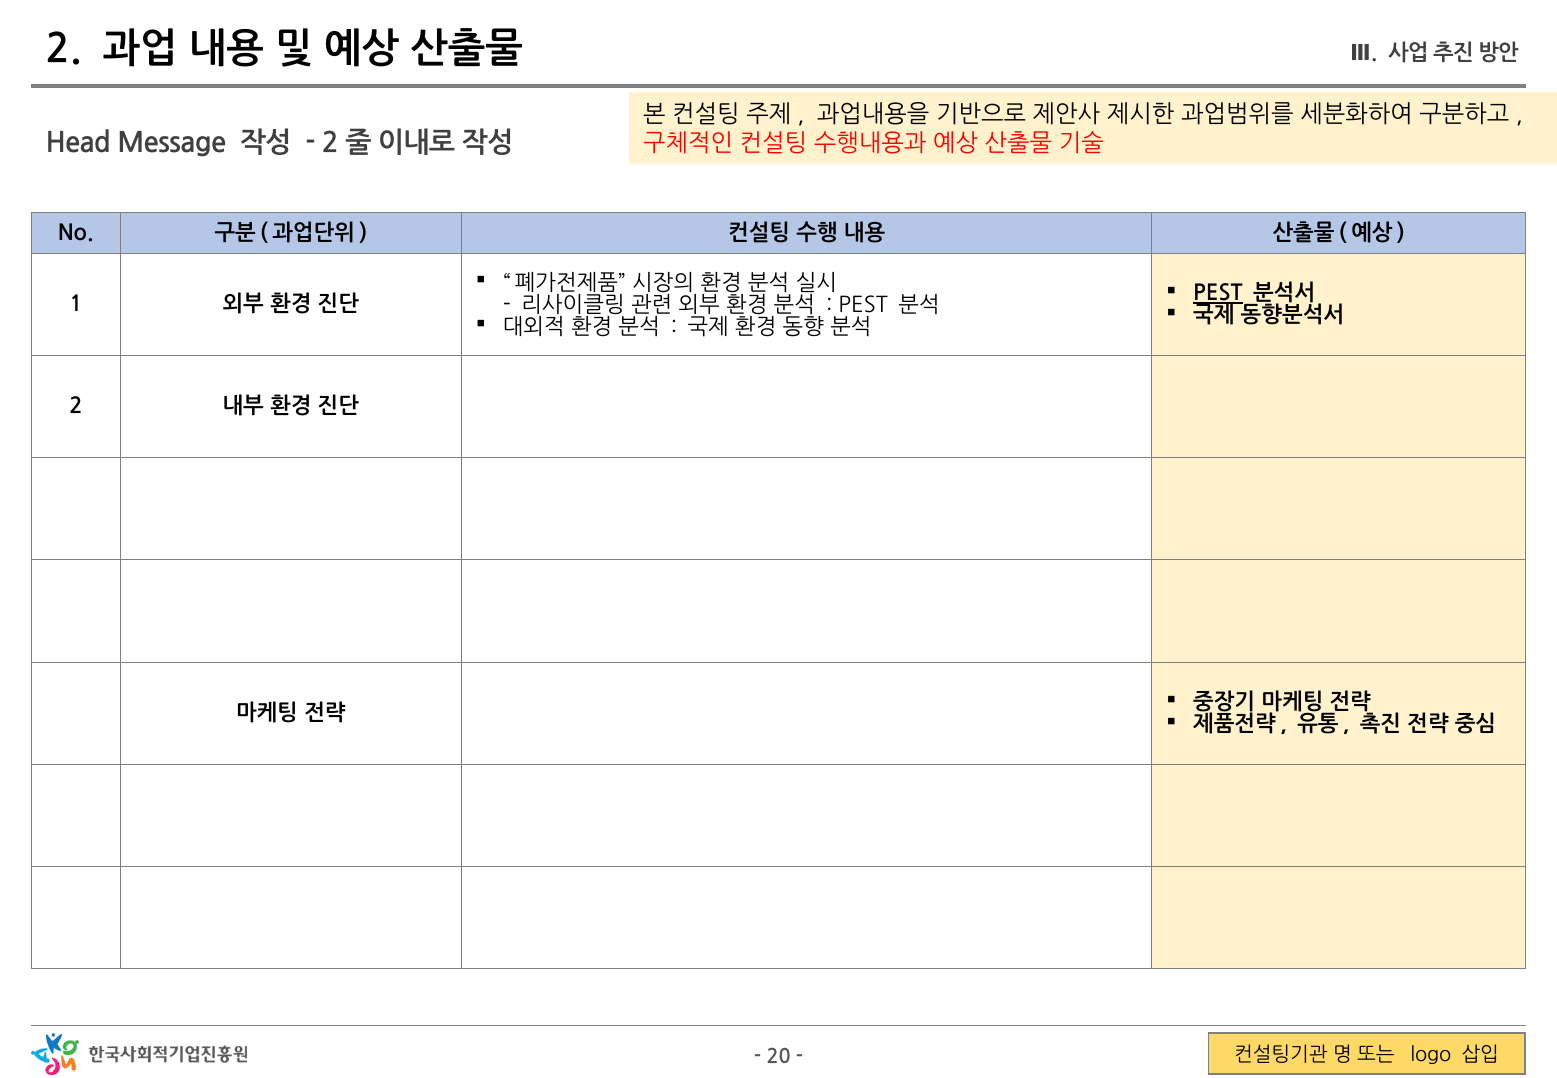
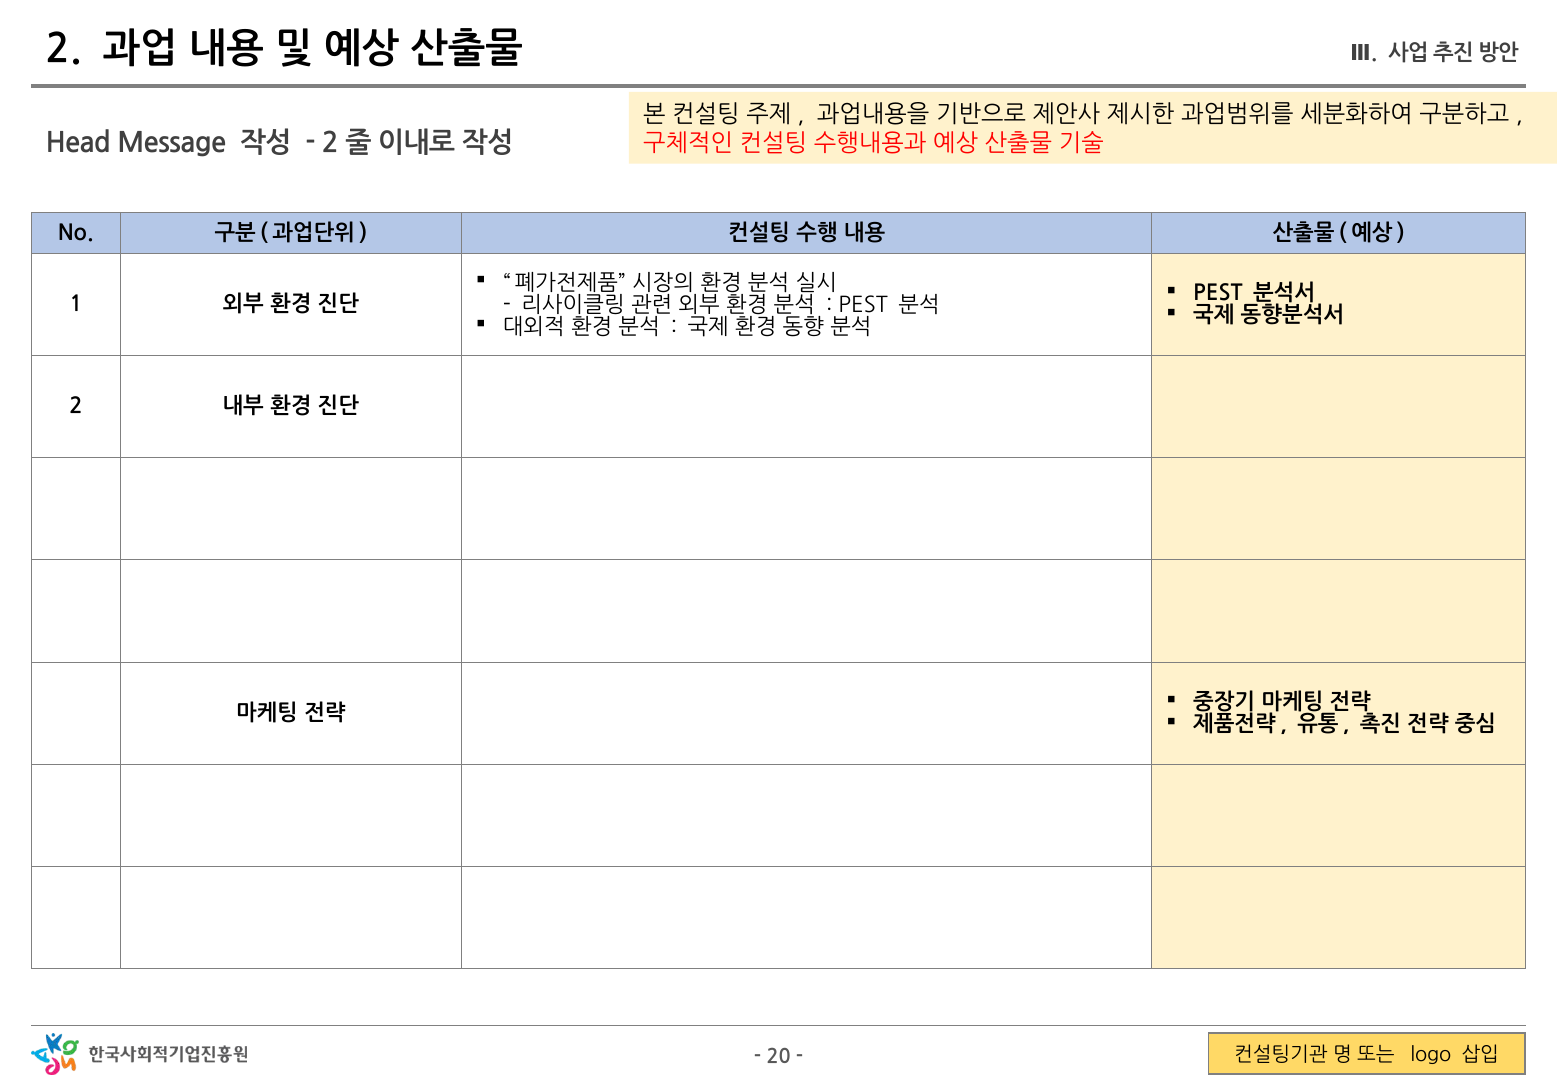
PEST at (1218, 294) underline: present -> none
